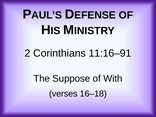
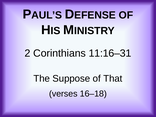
11:16–91: 11:16–91 -> 11:16–31
With: With -> That
